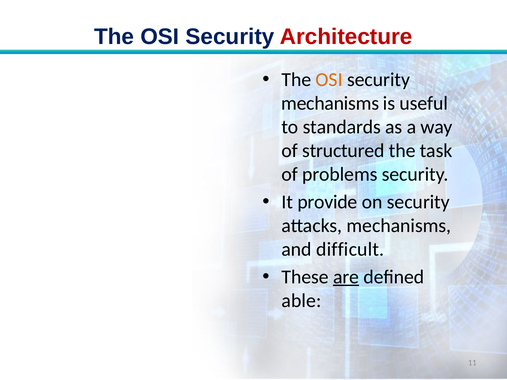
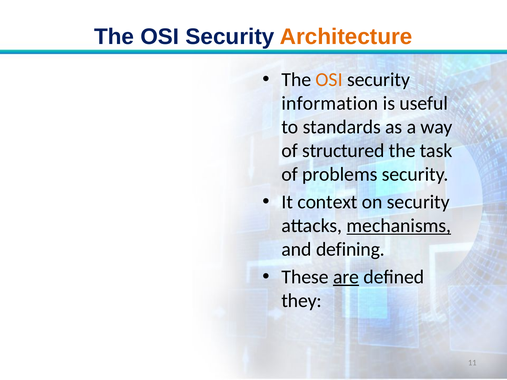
Architecture colour: red -> orange
mechanisms at (330, 103): mechanisms -> information
provide: provide -> context
mechanisms at (399, 226) underline: none -> present
difficult: difficult -> defining
able: able -> they
